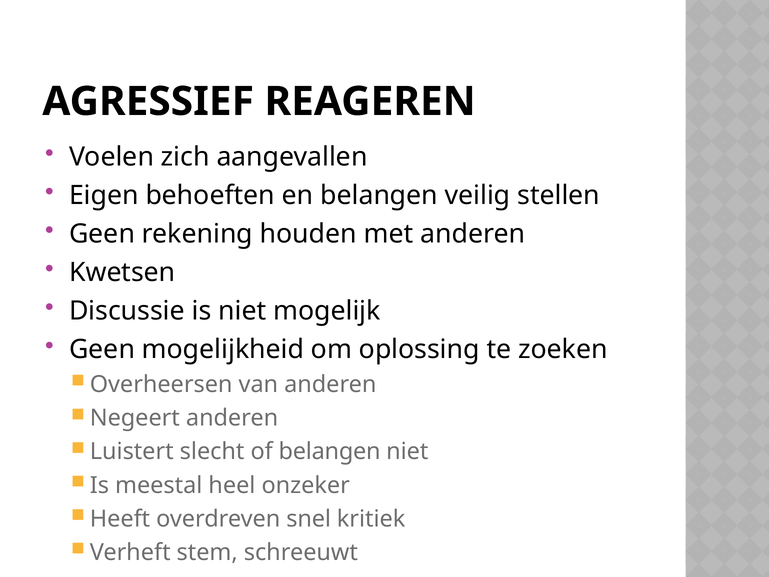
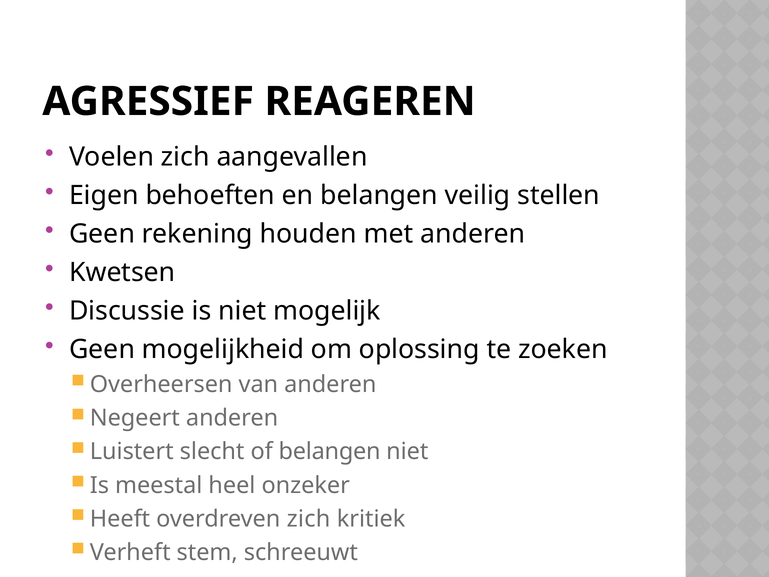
overdreven snel: snel -> zich
